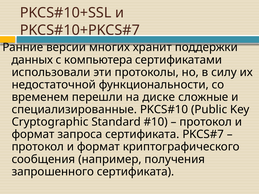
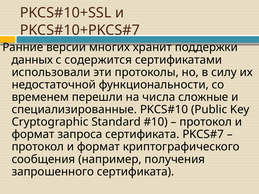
компьютера: компьютера -> содержится
диске: диске -> числа
